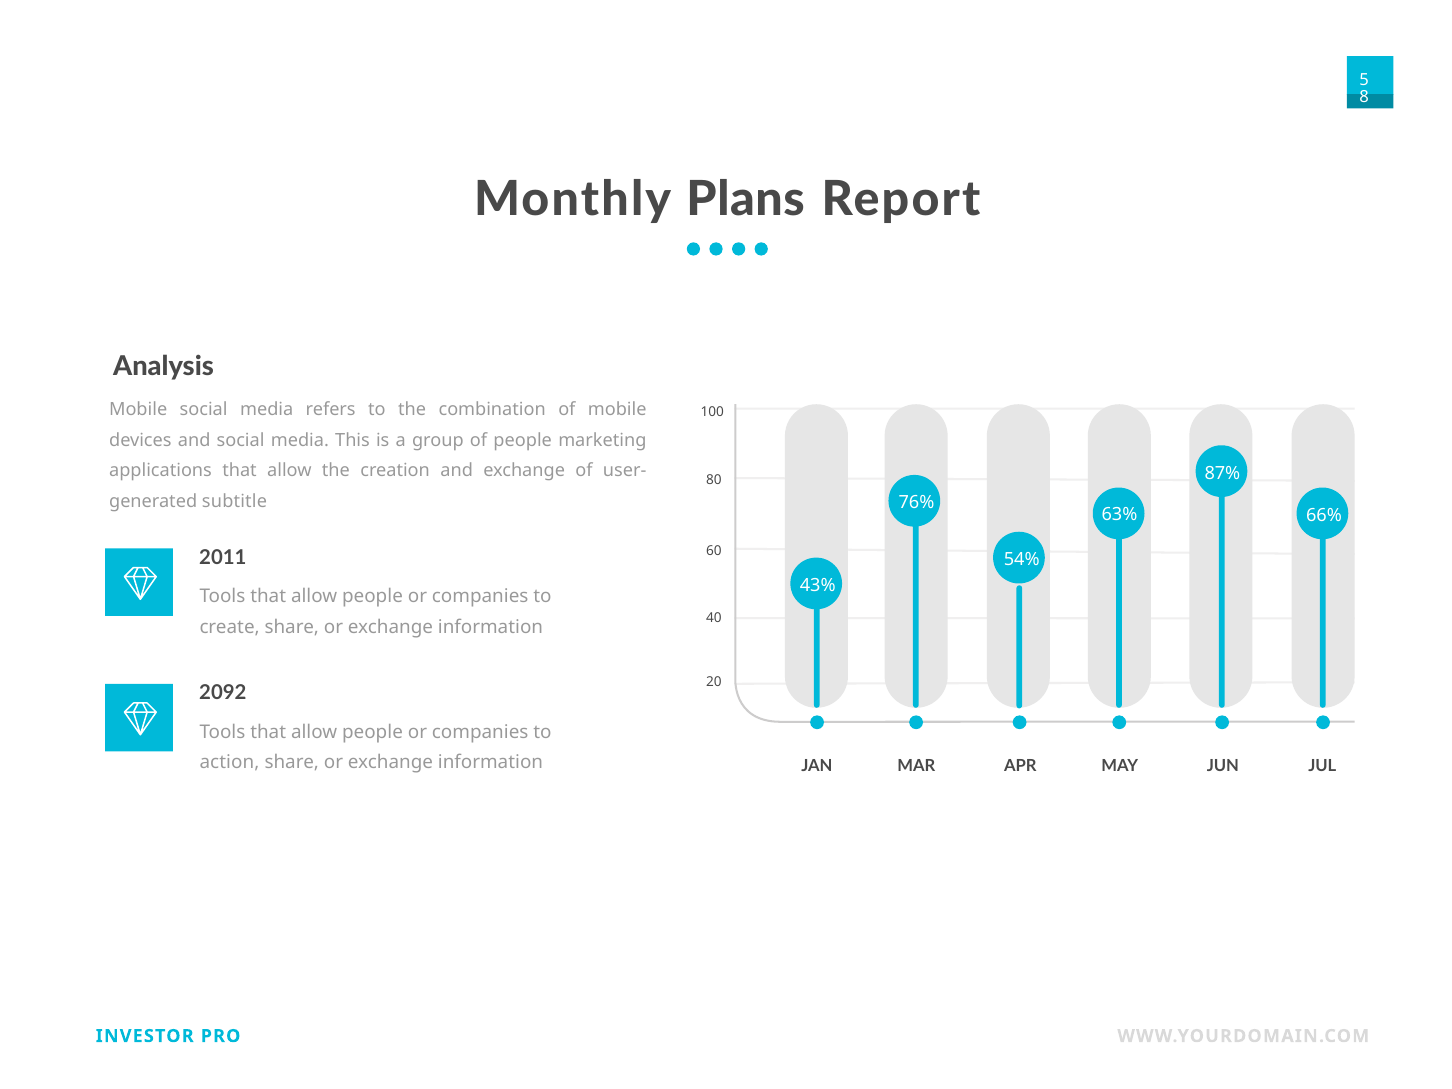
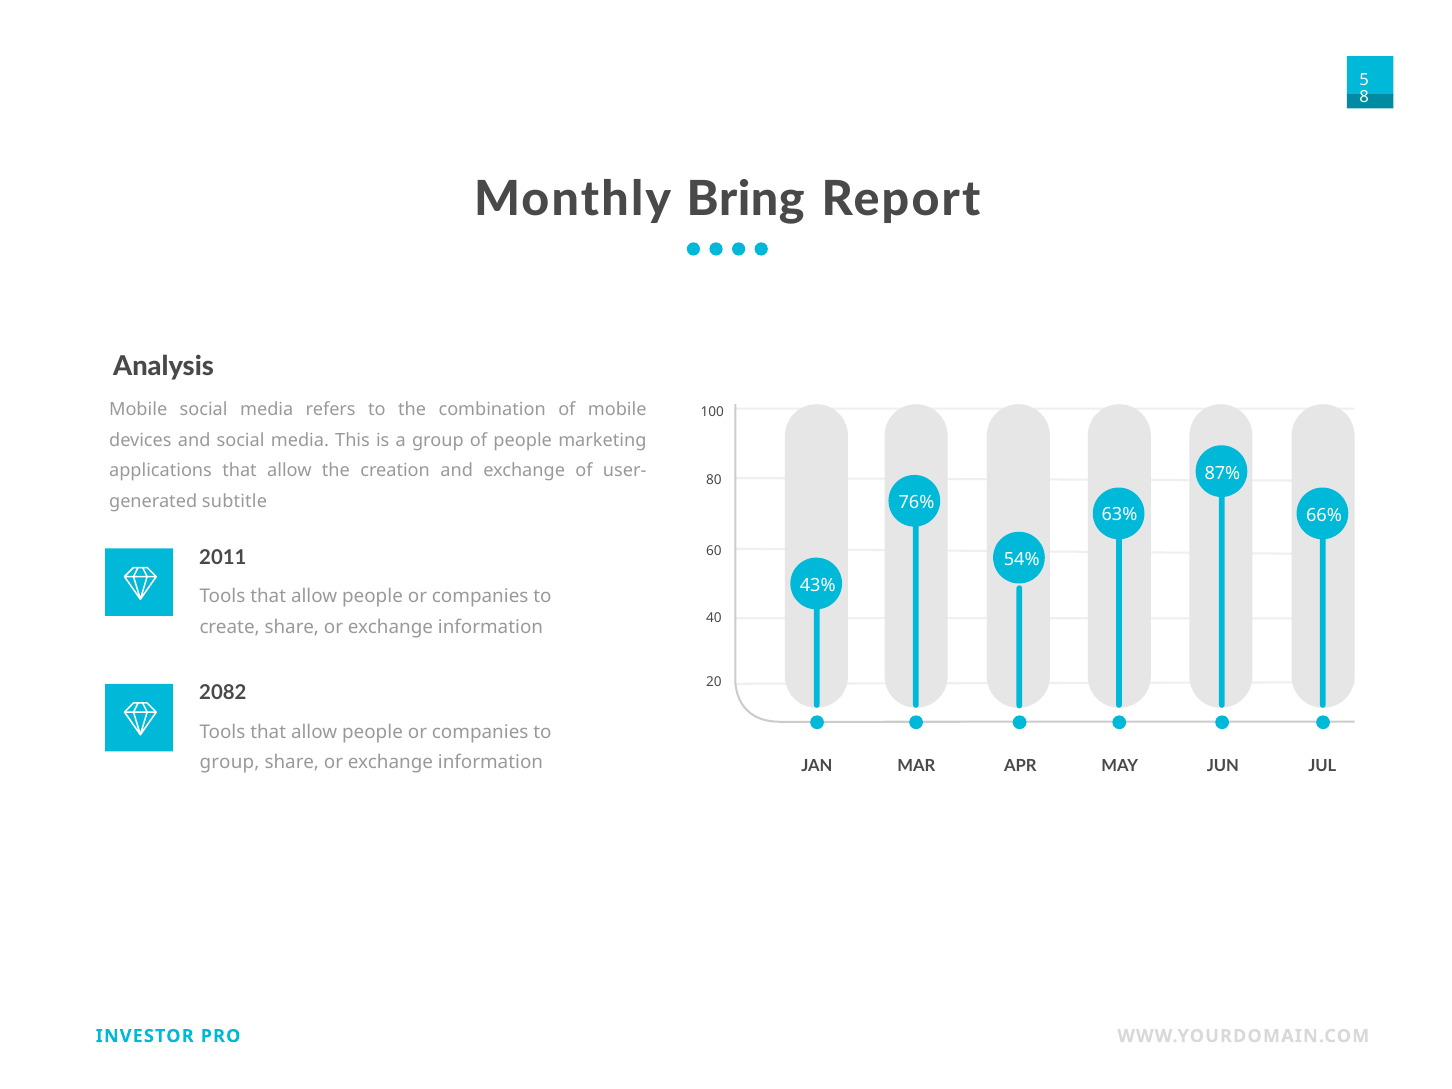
Plans: Plans -> Bring
2092: 2092 -> 2082
action at (230, 762): action -> group
